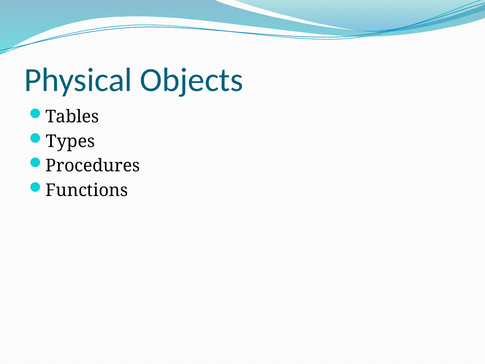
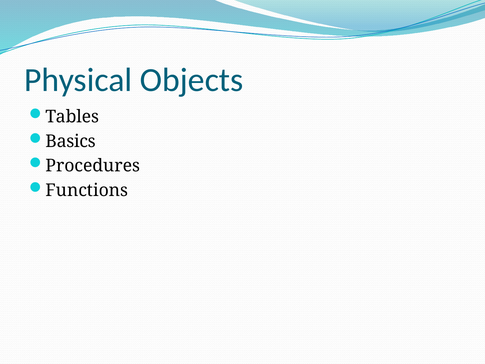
Types: Types -> Basics
